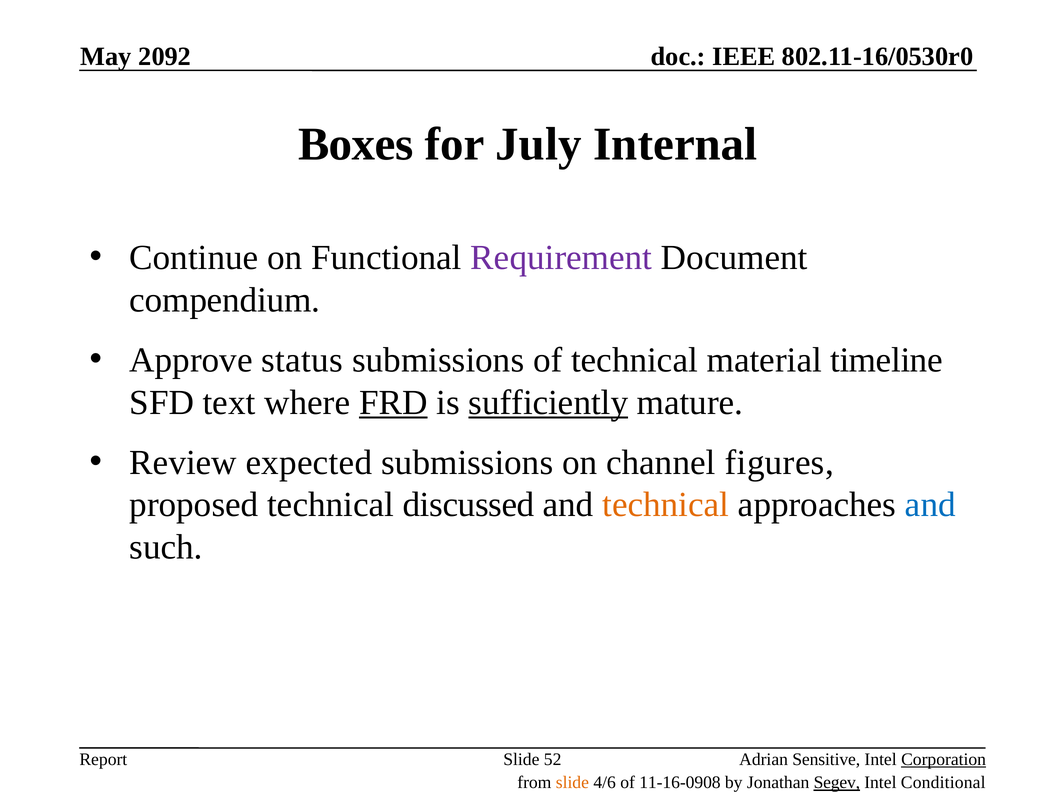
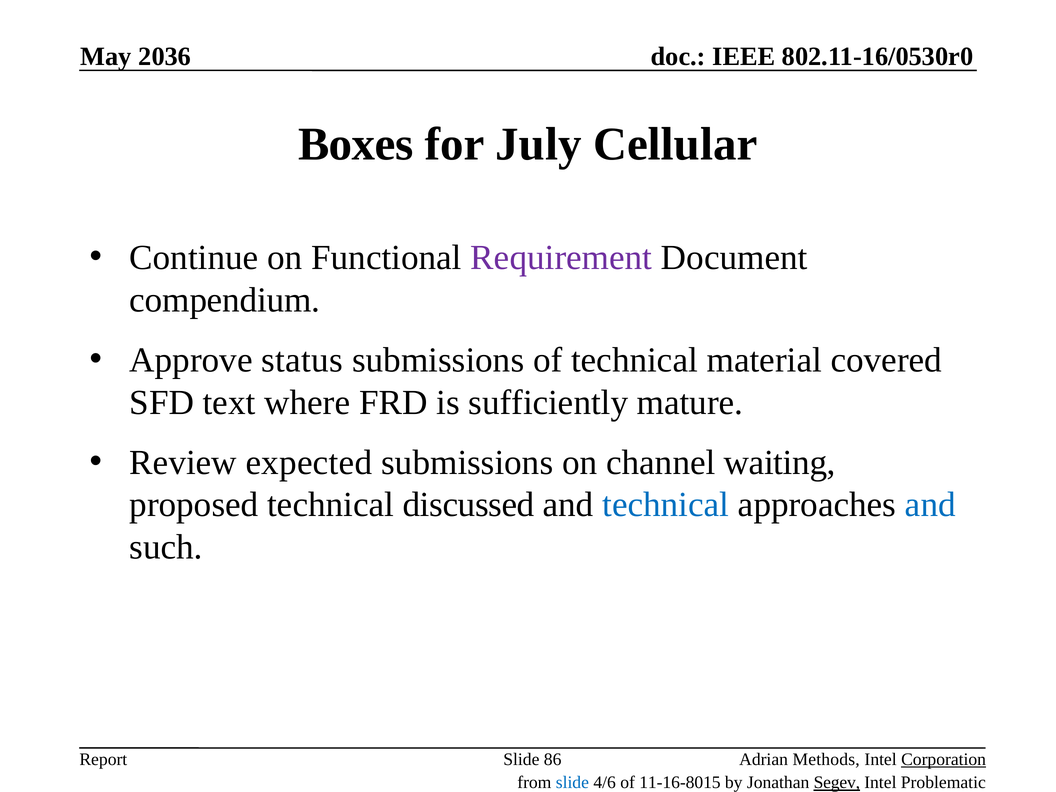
2092: 2092 -> 2036
Internal: Internal -> Cellular
timeline: timeline -> covered
FRD underline: present -> none
sufficiently underline: present -> none
figures: figures -> waiting
technical at (666, 505) colour: orange -> blue
52: 52 -> 86
Sensitive: Sensitive -> Methods
slide at (572, 783) colour: orange -> blue
11-16-0908: 11-16-0908 -> 11-16-8015
Conditional: Conditional -> Problematic
